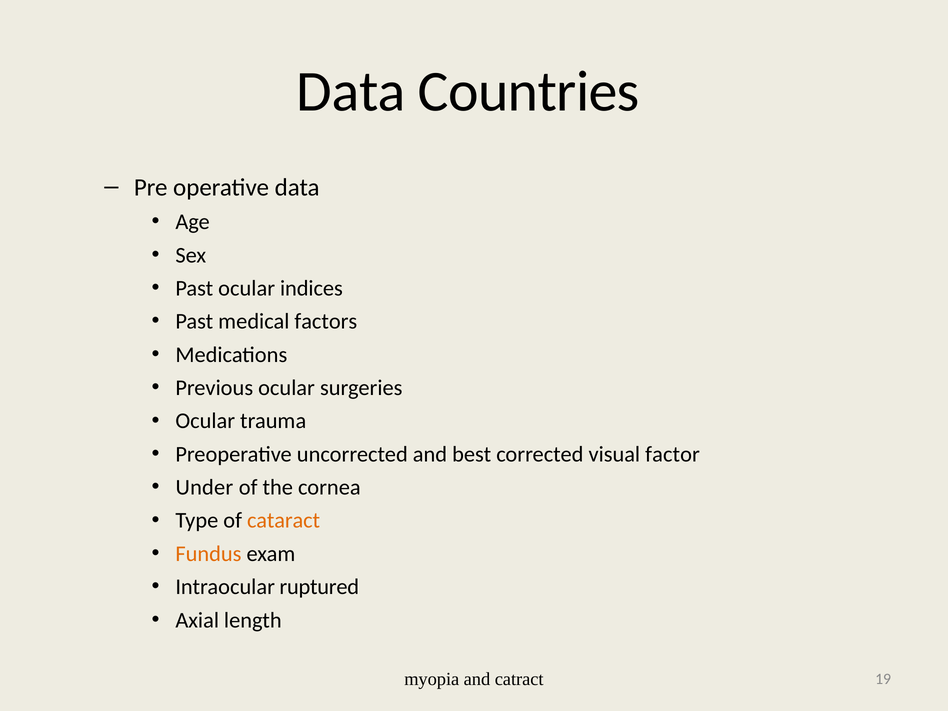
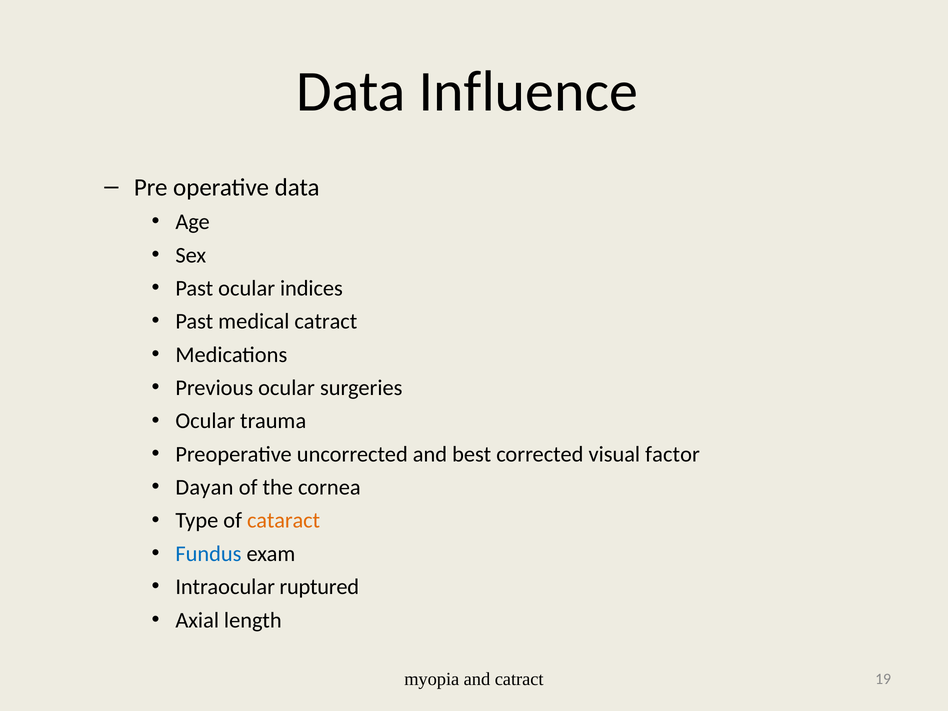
Countries: Countries -> Influence
medical factors: factors -> catract
Under: Under -> Dayan
Fundus colour: orange -> blue
